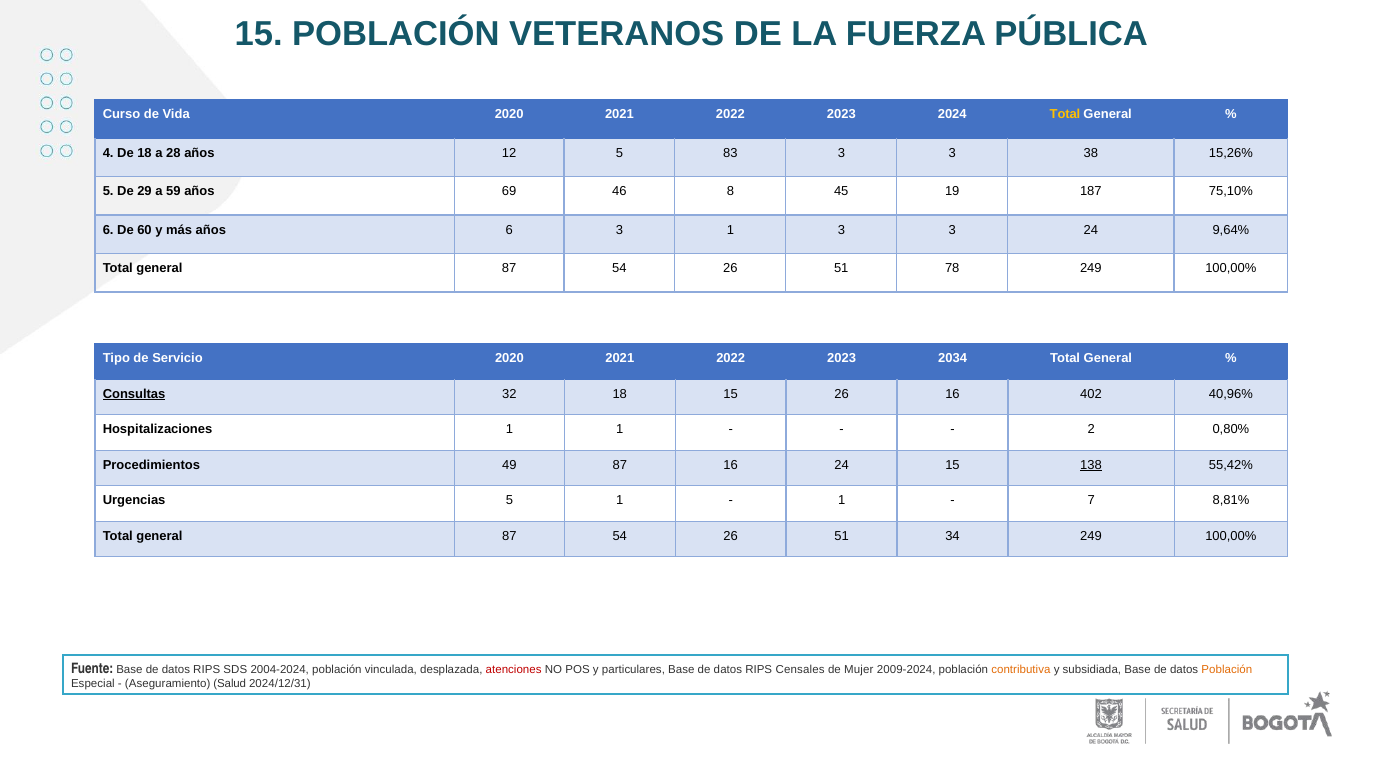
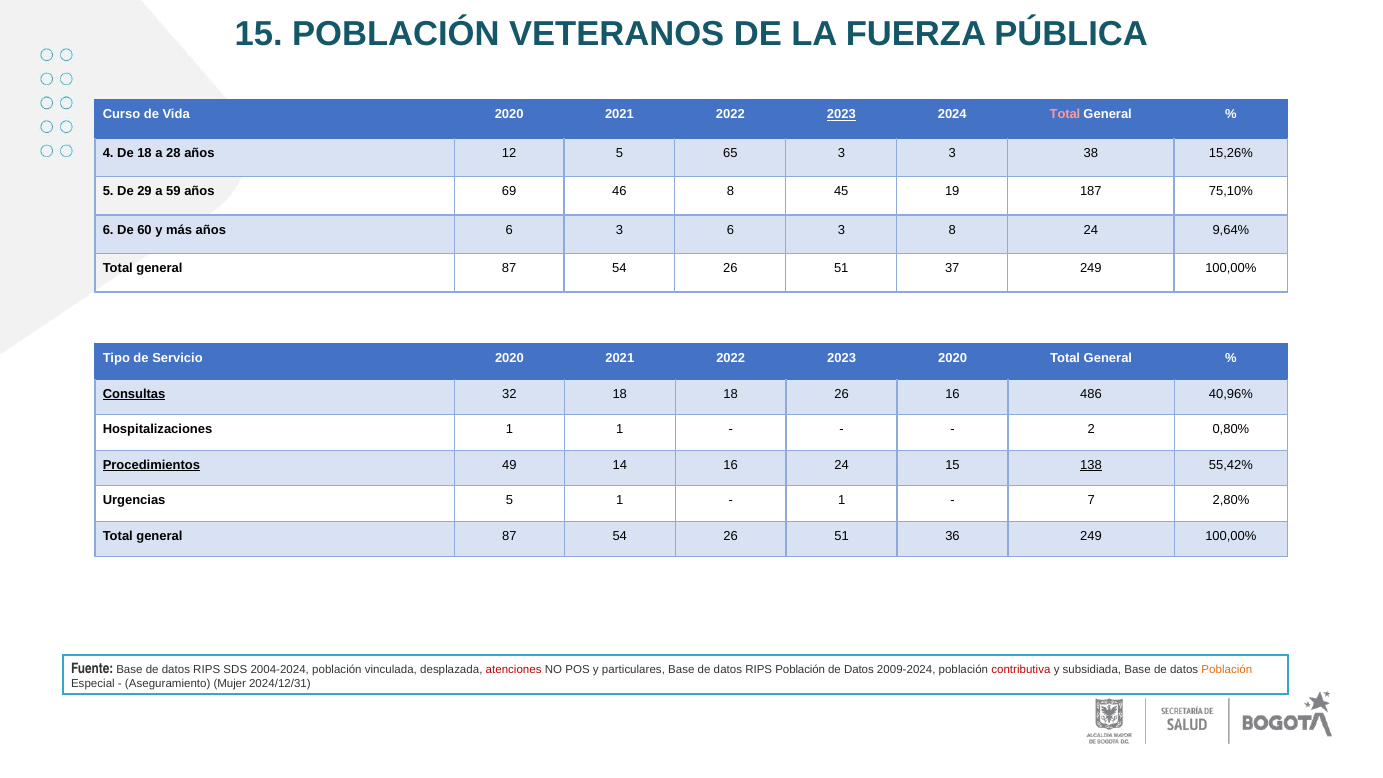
2023 at (841, 114) underline: none -> present
Total at (1065, 114) colour: yellow -> pink
83: 83 -> 65
3 1: 1 -> 6
3 at (952, 230): 3 -> 8
78: 78 -> 37
2023 2034: 2034 -> 2020
18 15: 15 -> 18
402: 402 -> 486
Procedimientos underline: none -> present
49 87: 87 -> 14
8,81%: 8,81% -> 2,80%
34: 34 -> 36
RIPS Censales: Censales -> Población
Mujer at (859, 670): Mujer -> Datos
contributiva colour: orange -> red
Salud: Salud -> Mujer
